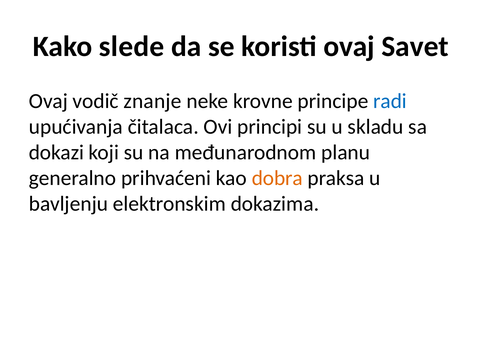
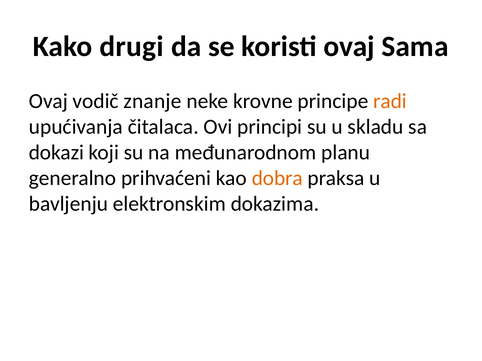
slede: slede -> drugi
Savet: Savet -> Sama
radi colour: blue -> orange
